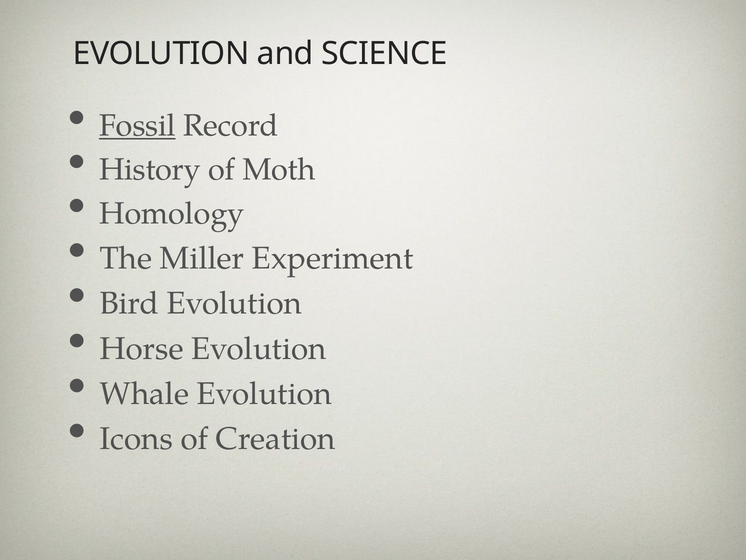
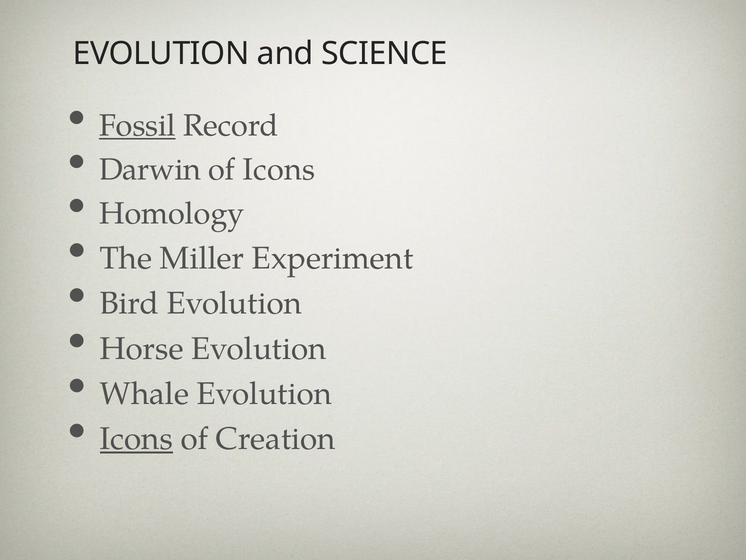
History: History -> Darwin
of Moth: Moth -> Icons
Icons at (136, 439) underline: none -> present
